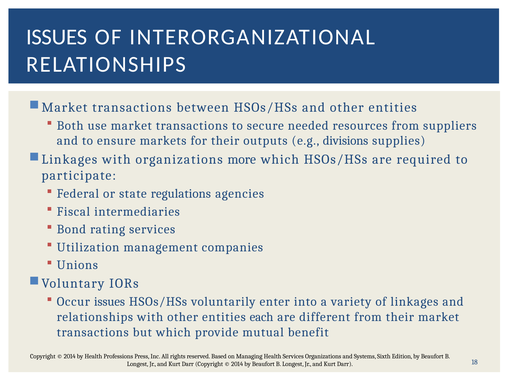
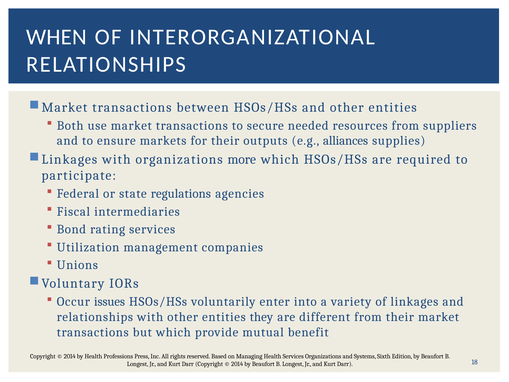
ISSUES at (57, 37): ISSUES -> WHEN
divisions: divisions -> alliances
each: each -> they
